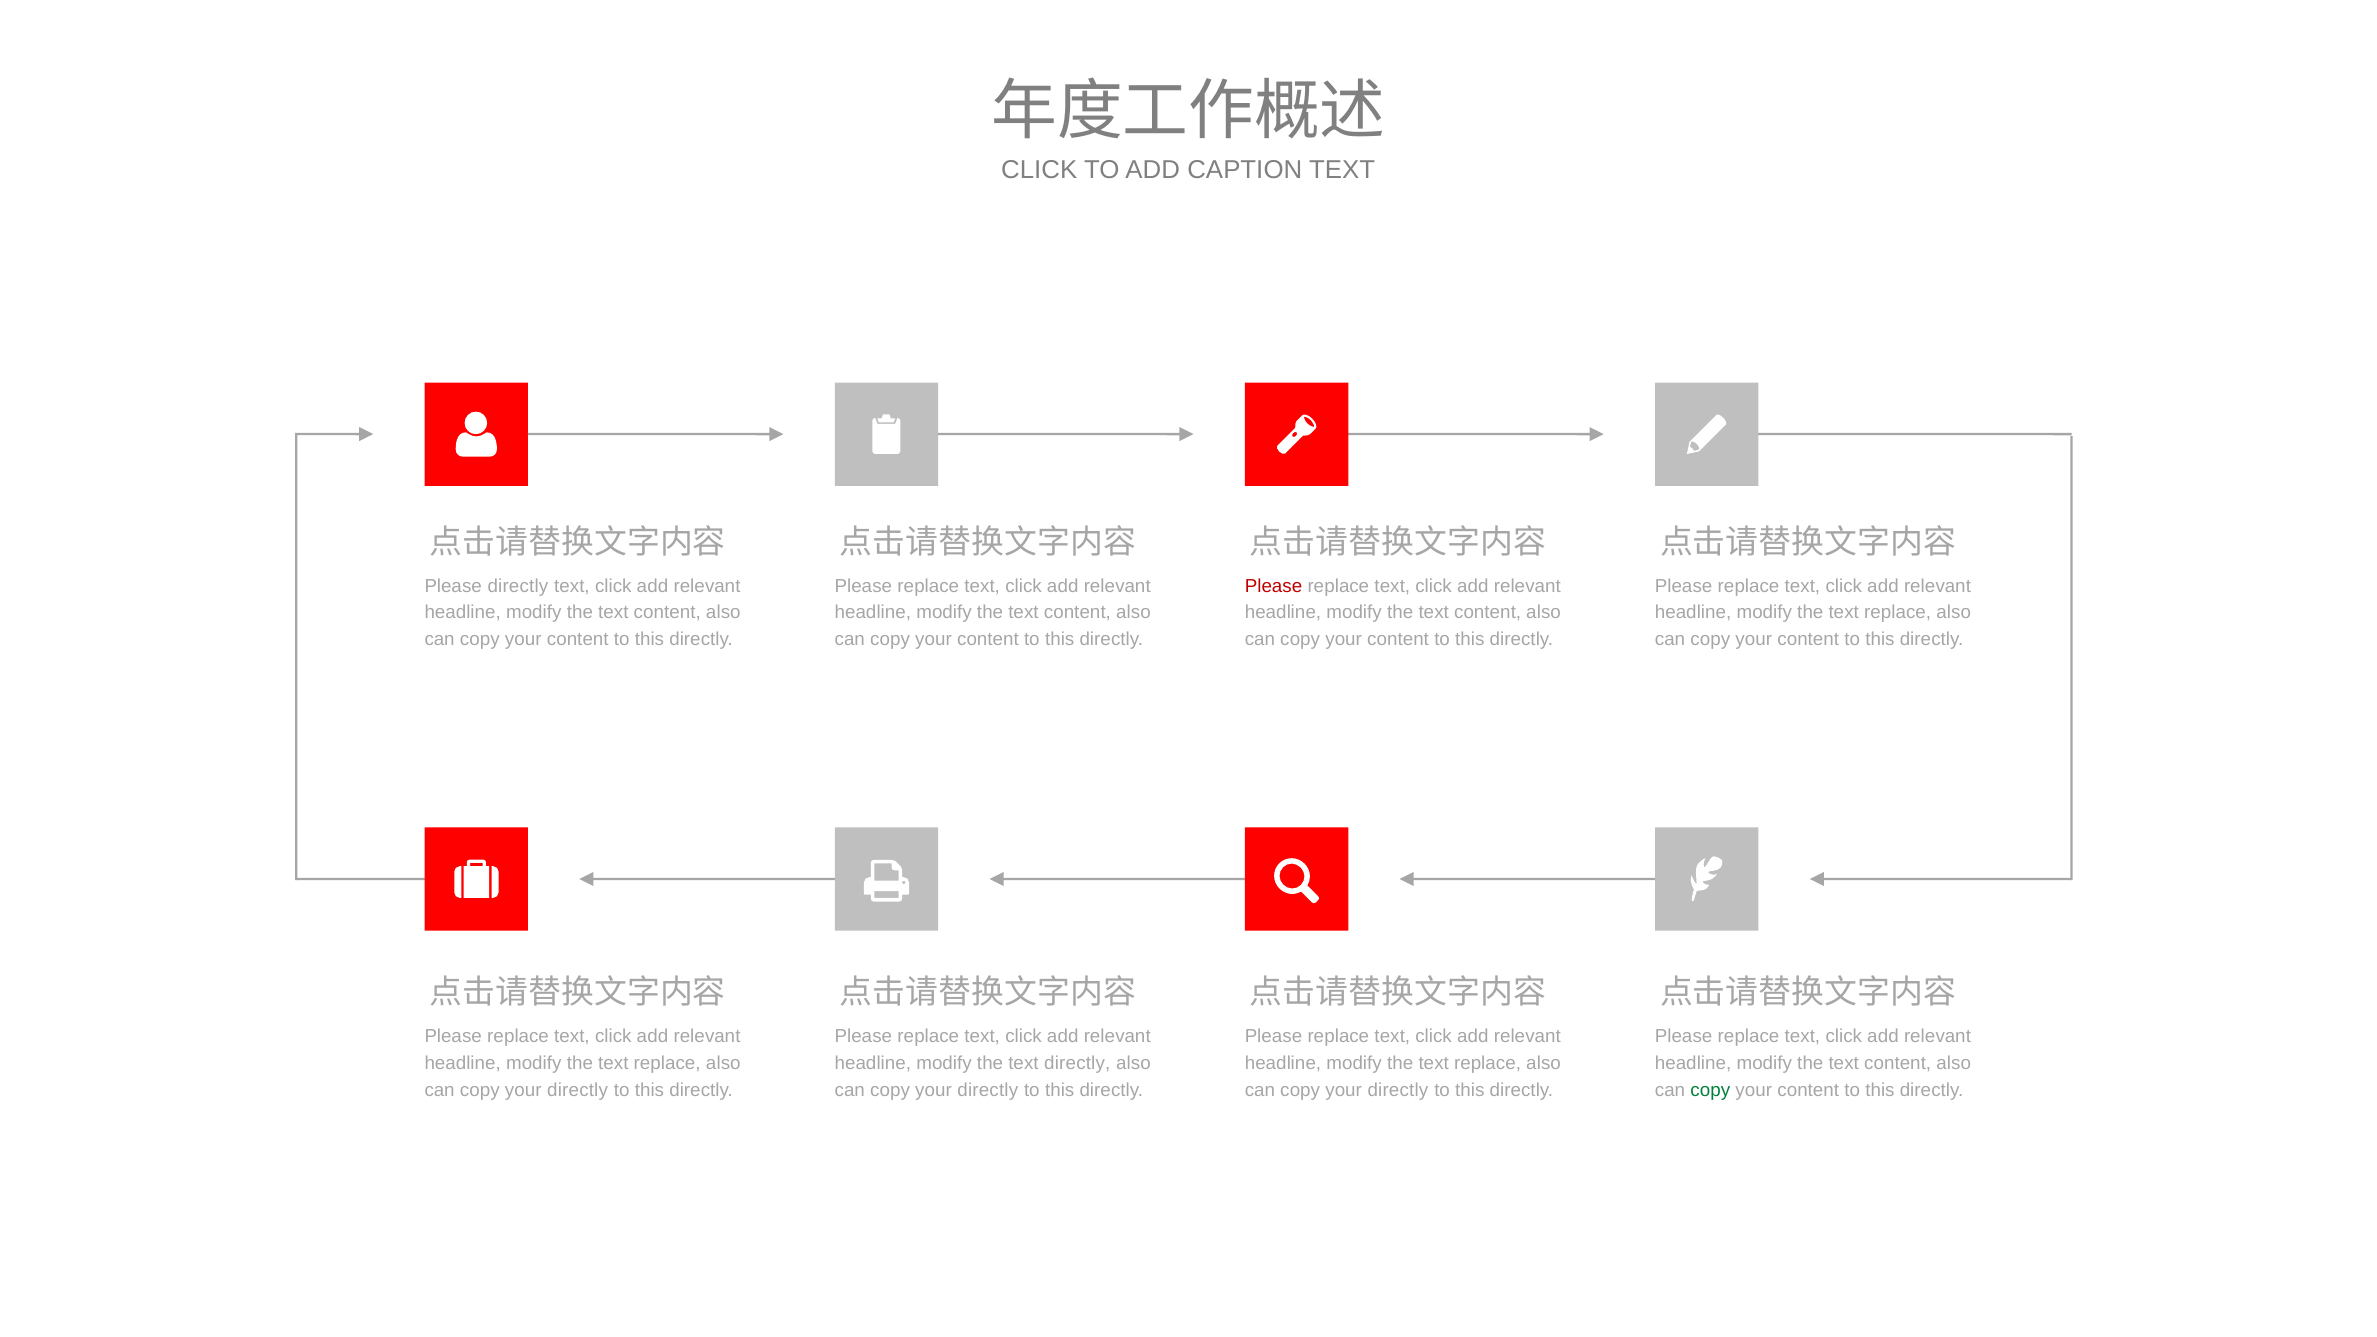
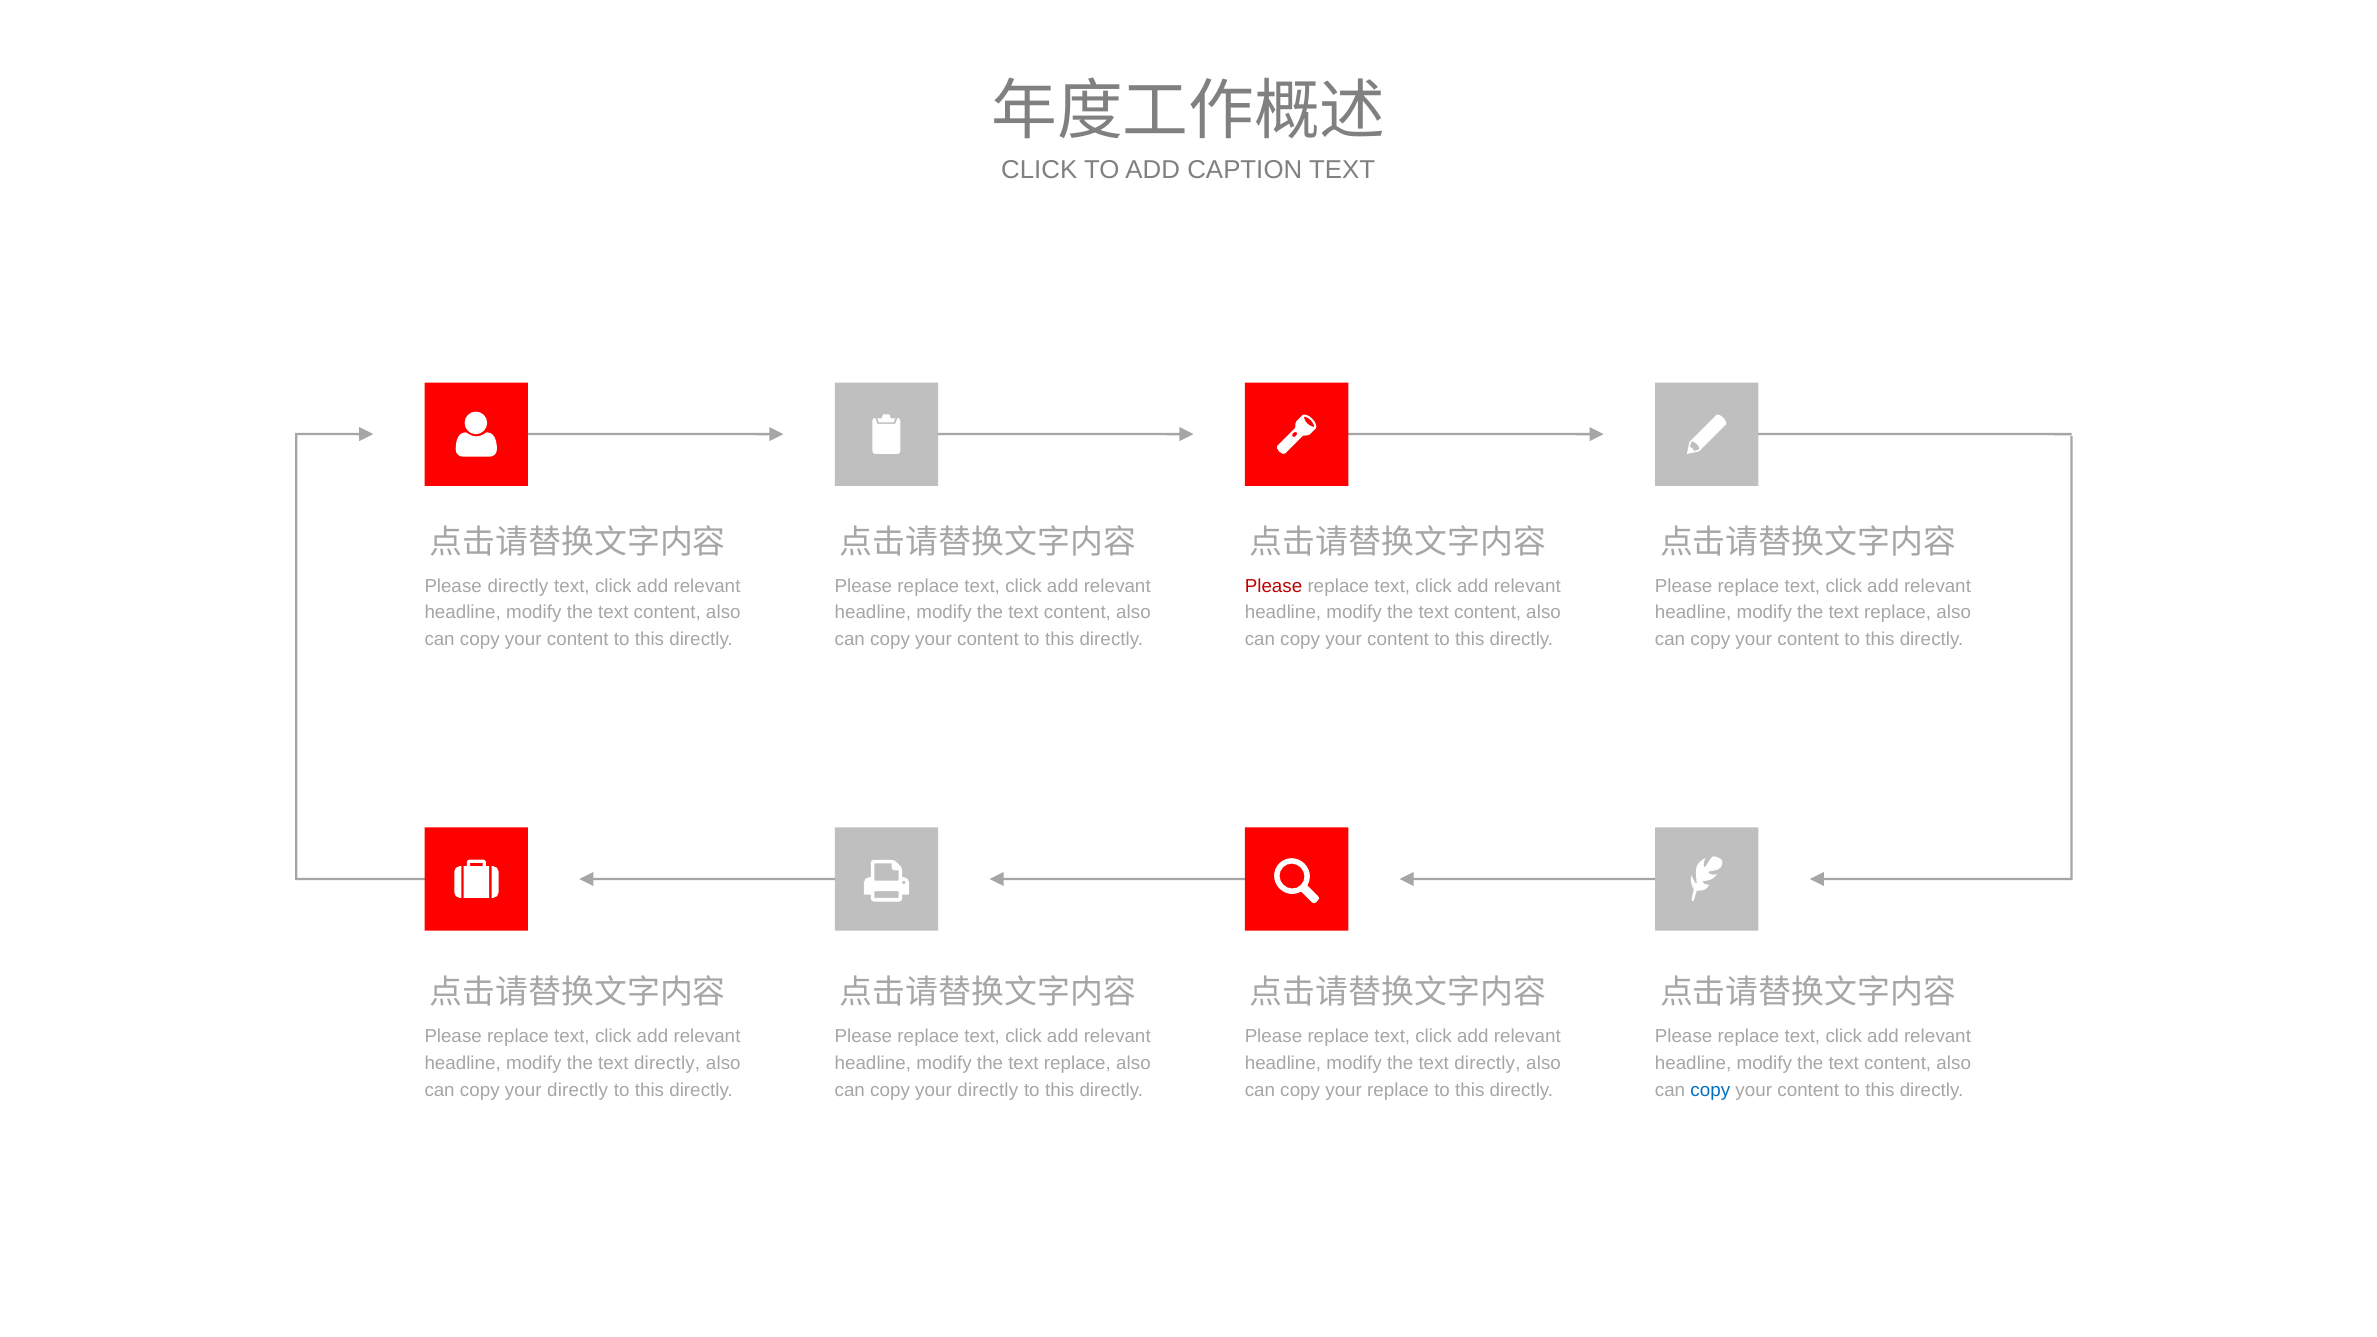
replace at (667, 1063): replace -> directly
directly at (1077, 1063): directly -> replace
replace at (1488, 1063): replace -> directly
directly at (1398, 1090): directly -> replace
copy at (1710, 1090) colour: green -> blue
